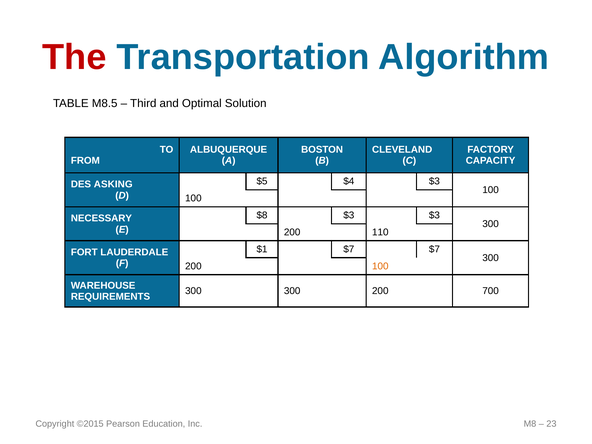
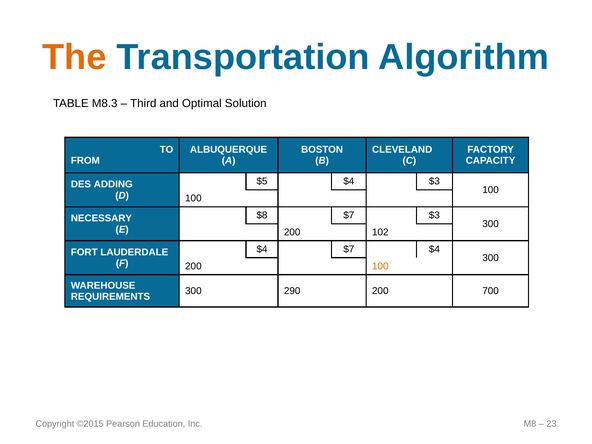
The colour: red -> orange
M8.5: M8.5 -> M8.3
ASKING: ASKING -> ADDING
$8 $3: $3 -> $7
110: 110 -> 102
$1 at (262, 249): $1 -> $4
$7 $7: $7 -> $4
300 300: 300 -> 290
